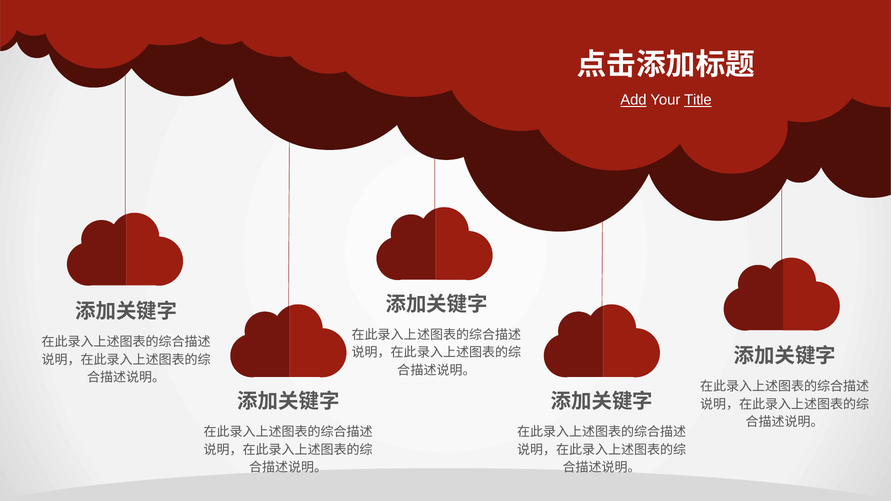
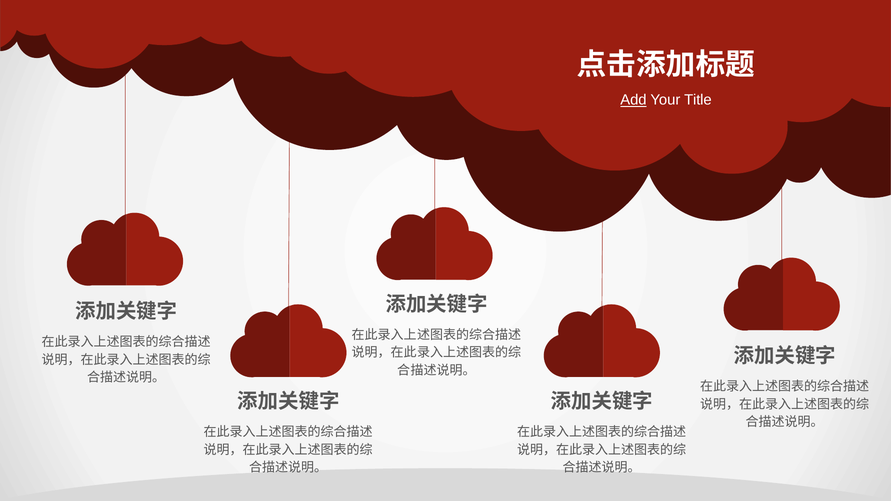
Title underline: present -> none
